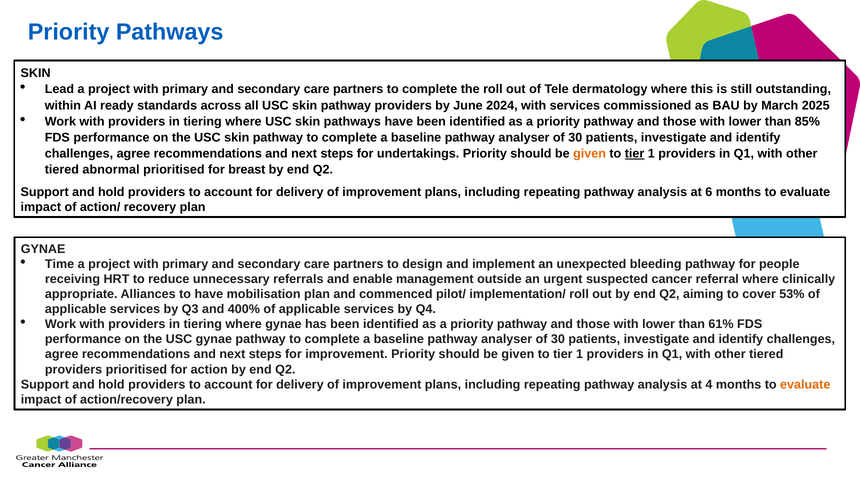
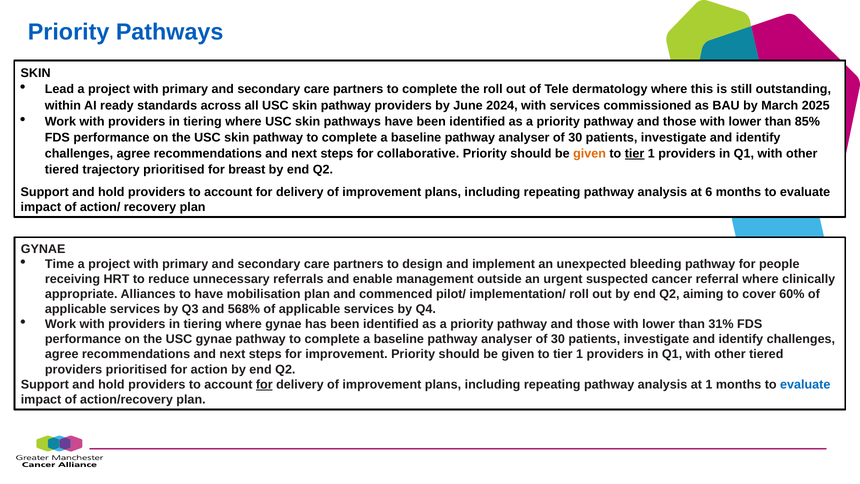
undertakings: undertakings -> collaborative
abnormal: abnormal -> trajectory
53%: 53% -> 60%
400%: 400% -> 568%
61%: 61% -> 31%
for at (264, 384) underline: none -> present
at 4: 4 -> 1
evaluate at (805, 384) colour: orange -> blue
